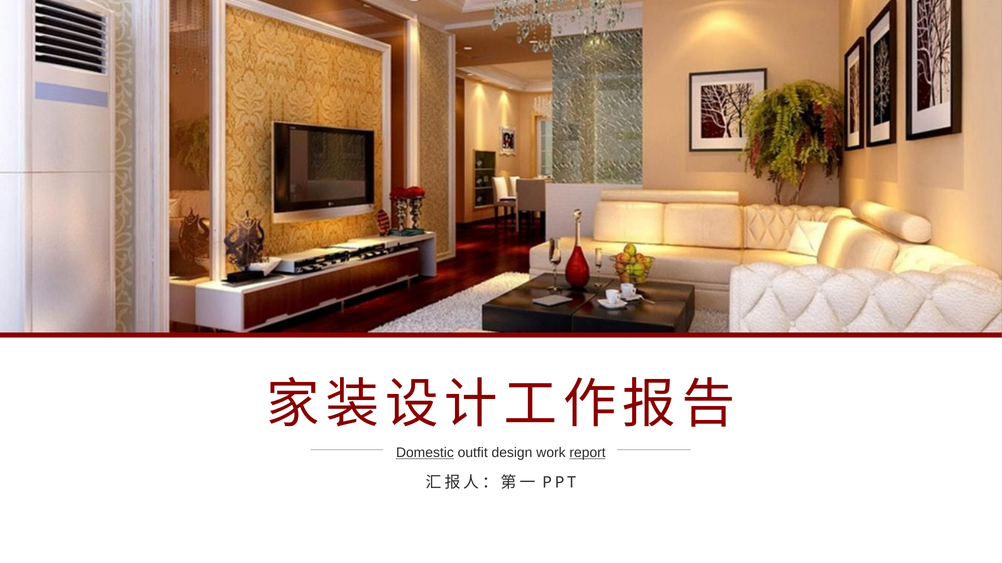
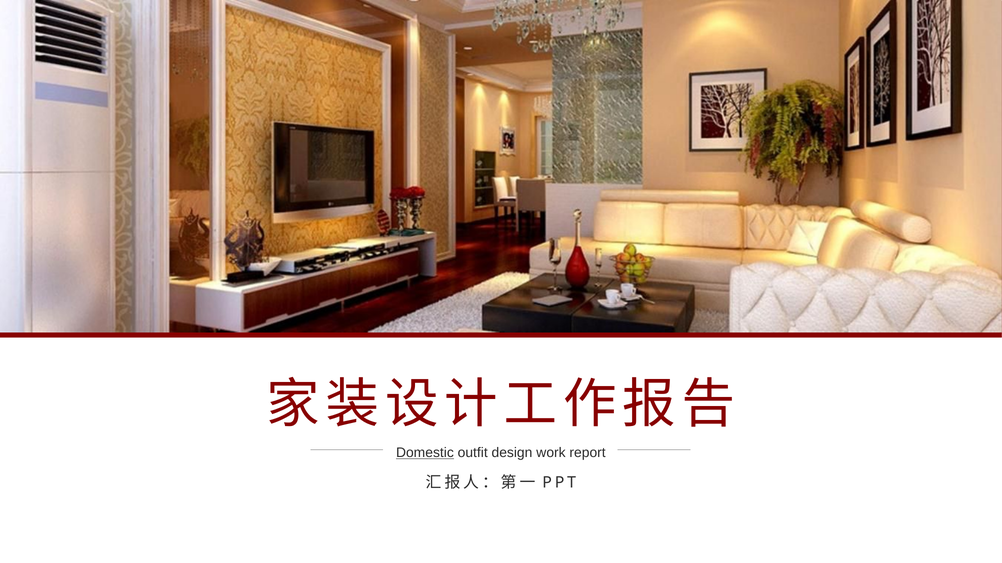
report underline: present -> none
